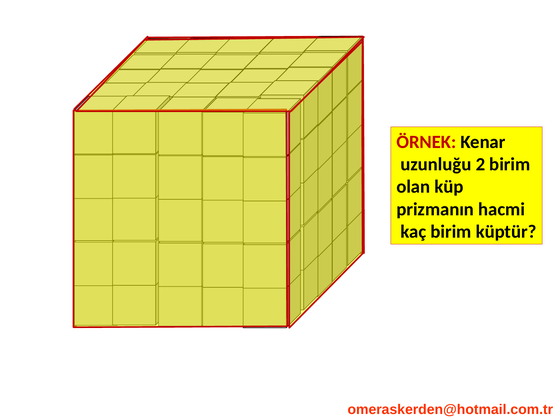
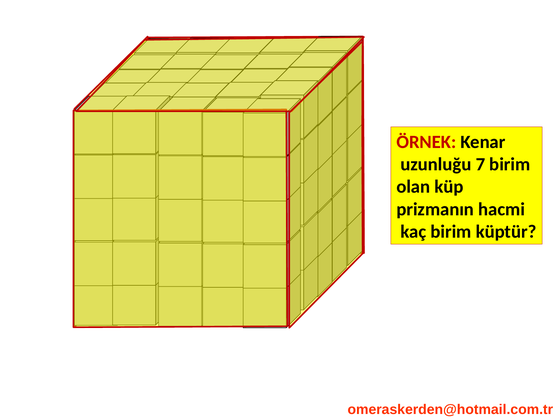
2: 2 -> 7
